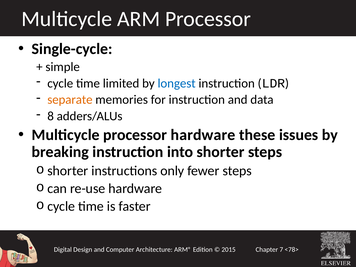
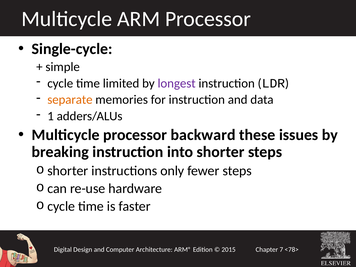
longest colour: blue -> purple
8: 8 -> 1
processor hardware: hardware -> backward
